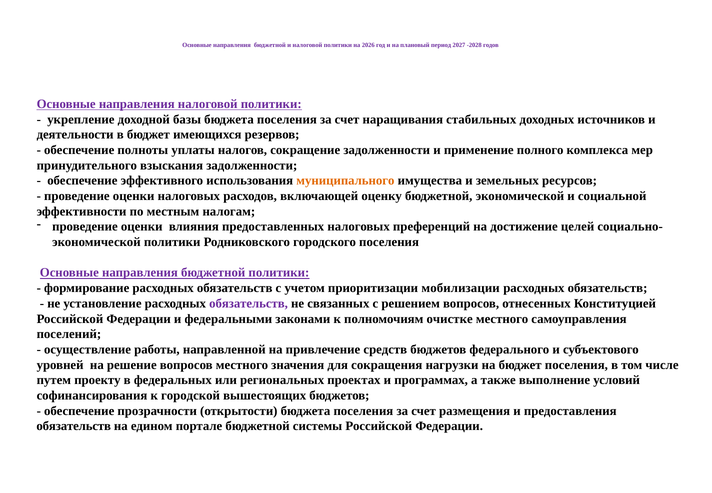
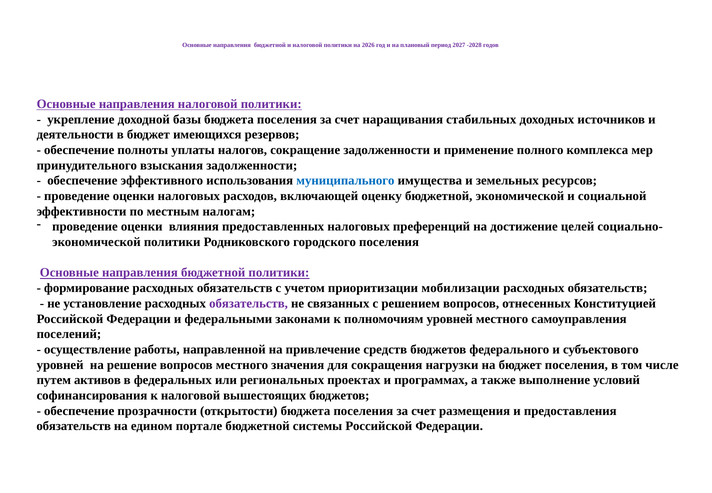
муниципального colour: orange -> blue
полномочиям очистке: очистке -> уровней
проекту: проекту -> активов
к городской: городской -> налоговой
